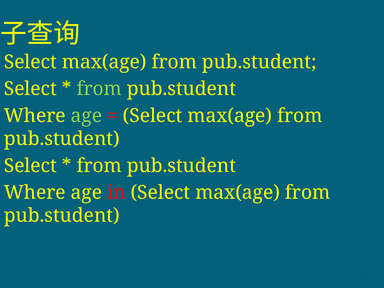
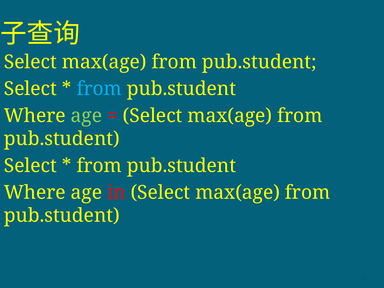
from at (99, 89) colour: light green -> light blue
